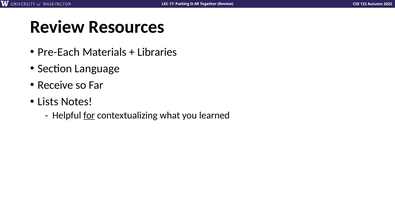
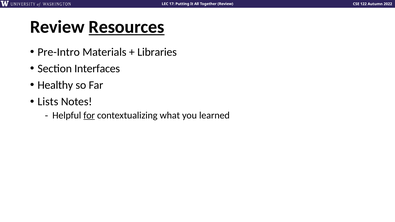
Resources underline: none -> present
Pre-Each: Pre-Each -> Pre-Intro
Language: Language -> Interfaces
Receive: Receive -> Healthy
